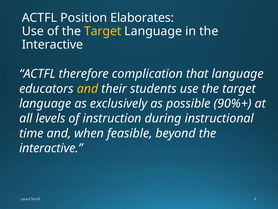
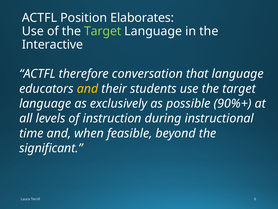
Target at (103, 31) colour: yellow -> light green
complication: complication -> conversation
interactive at (51, 148): interactive -> significant
